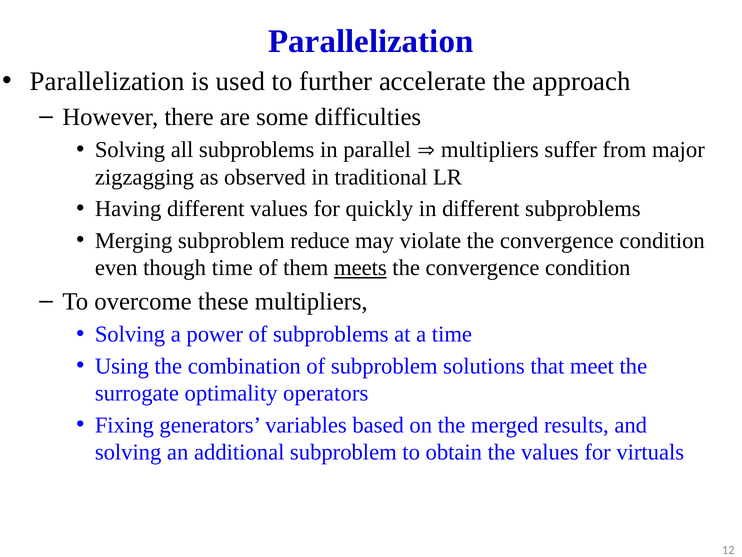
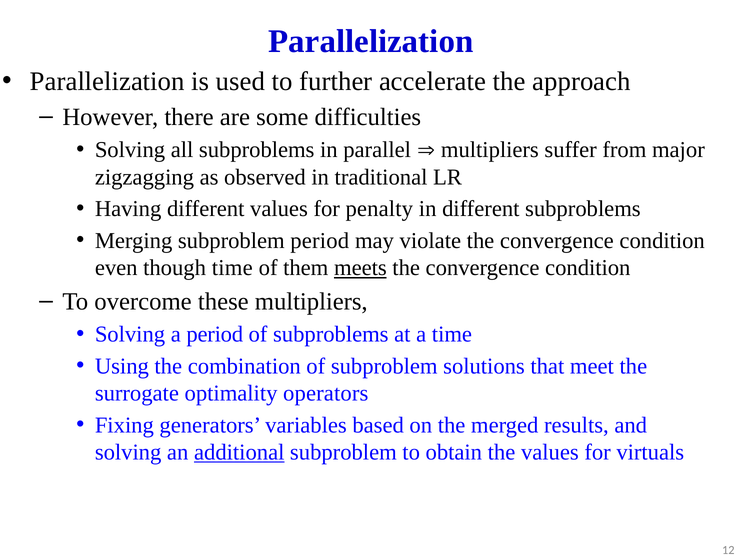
quickly: quickly -> penalty
subproblem reduce: reduce -> period
a power: power -> period
additional underline: none -> present
